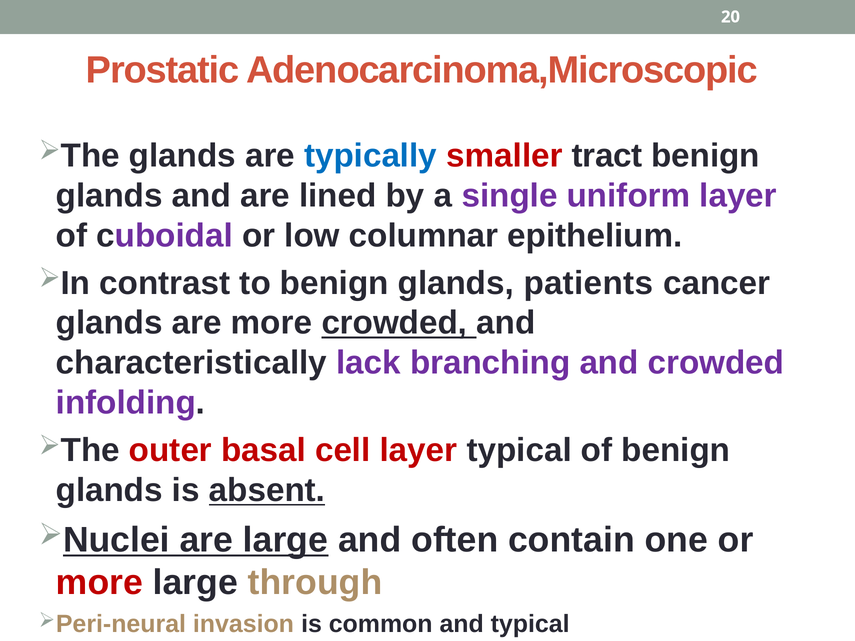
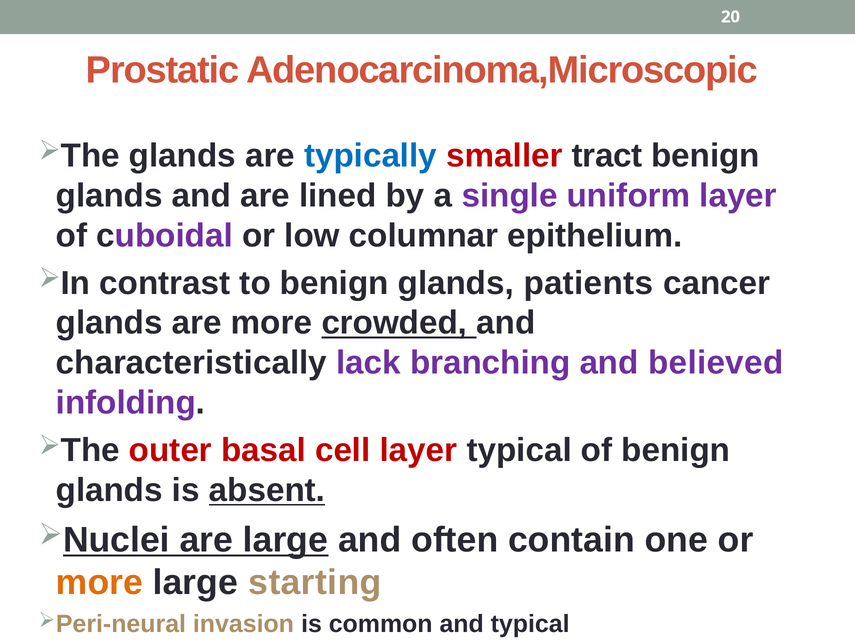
and crowded: crowded -> believed
more at (99, 583) colour: red -> orange
through: through -> starting
